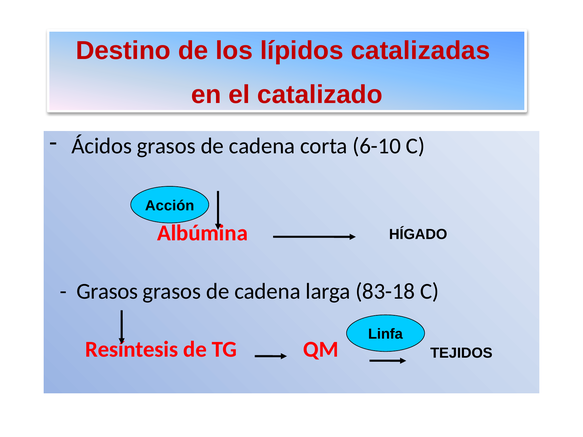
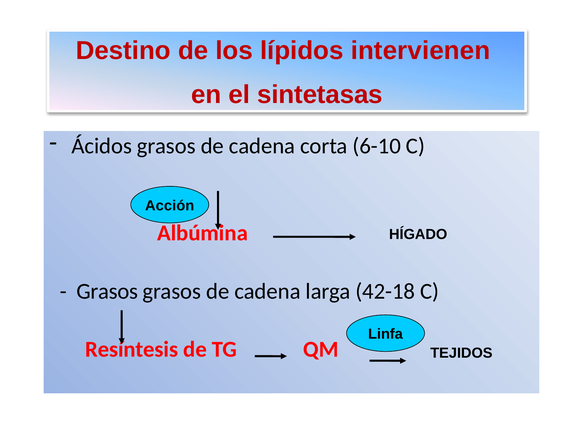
catalizadas: catalizadas -> intervienen
catalizado: catalizado -> sintetasas
83-18: 83-18 -> 42-18
